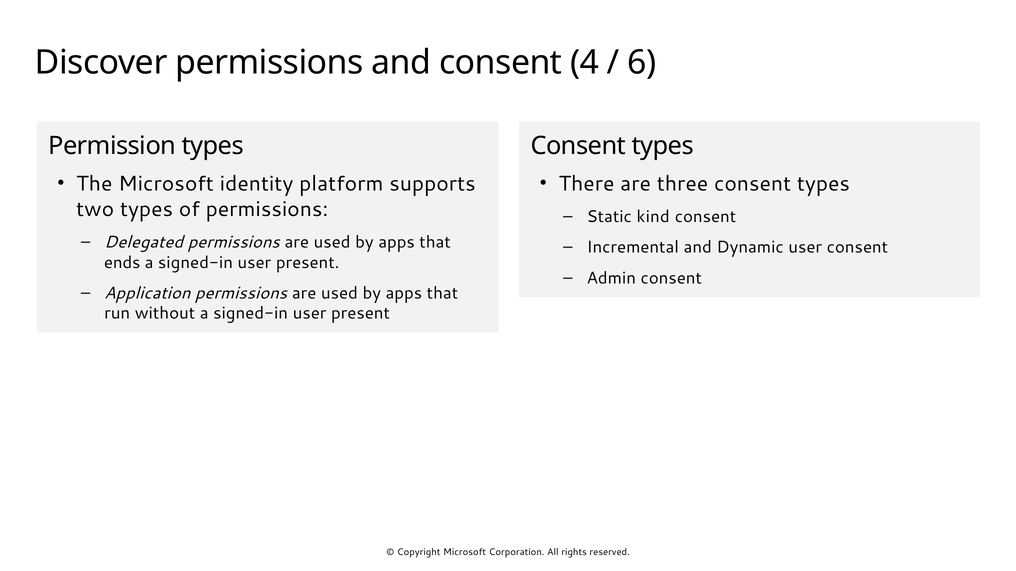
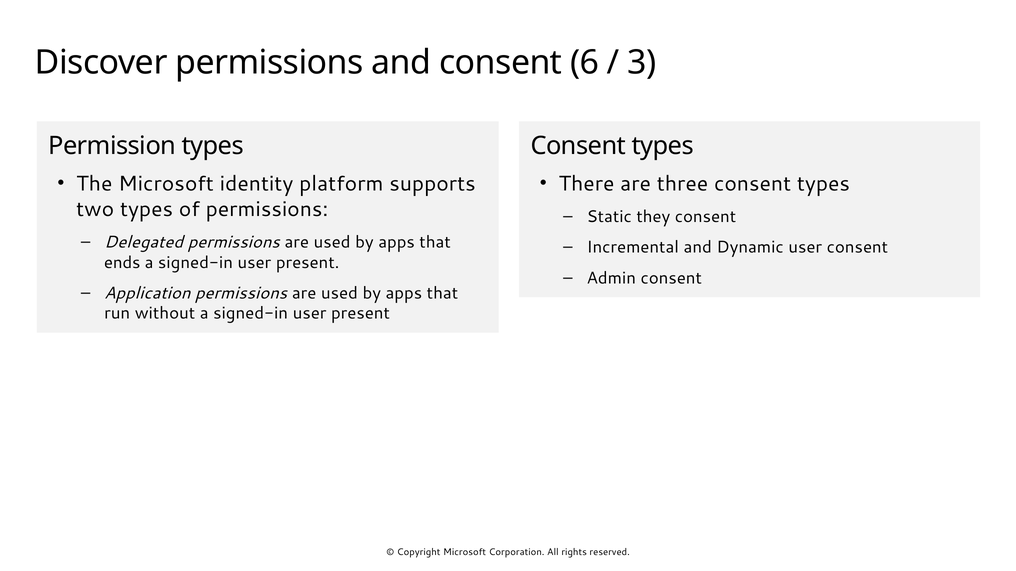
4: 4 -> 6
6: 6 -> 3
kind: kind -> they
